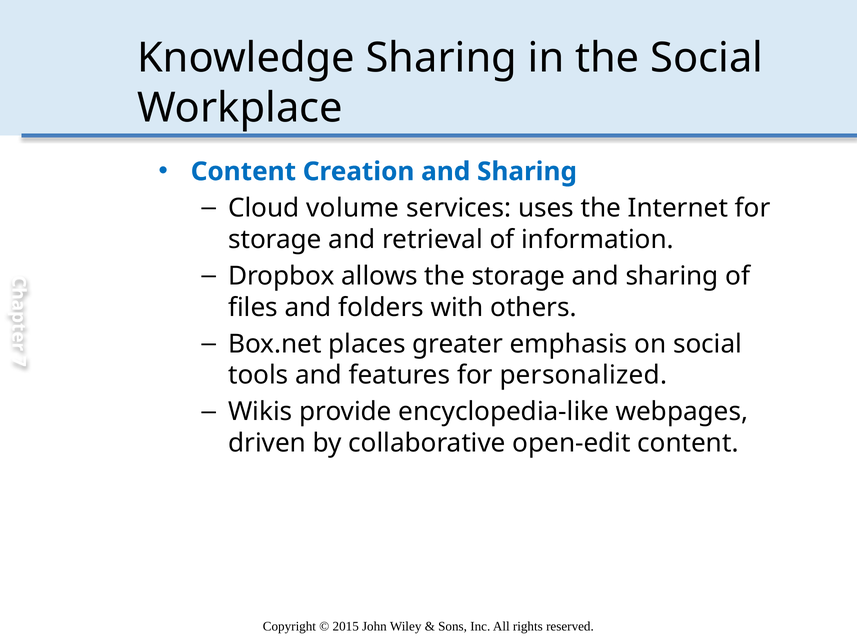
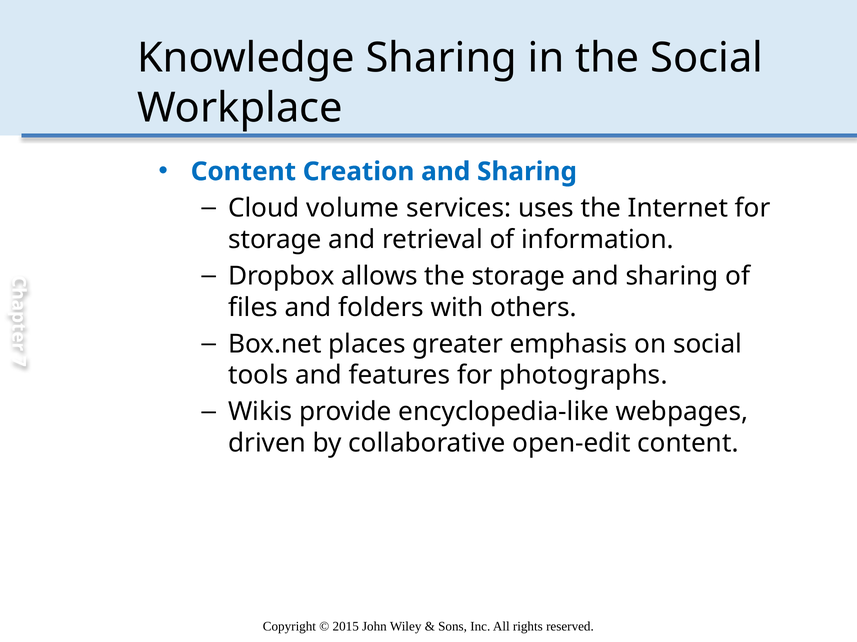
personalized: personalized -> photographs
